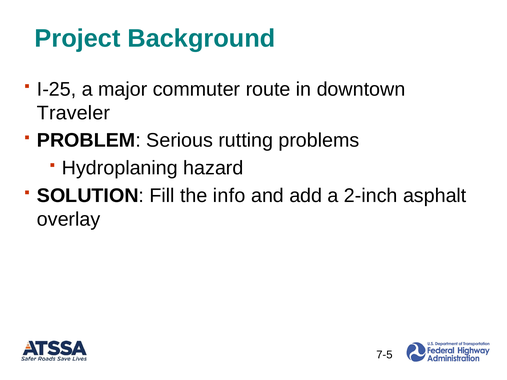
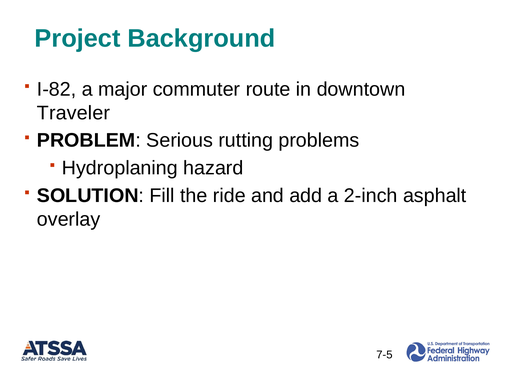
I-25: I-25 -> I-82
info: info -> ride
